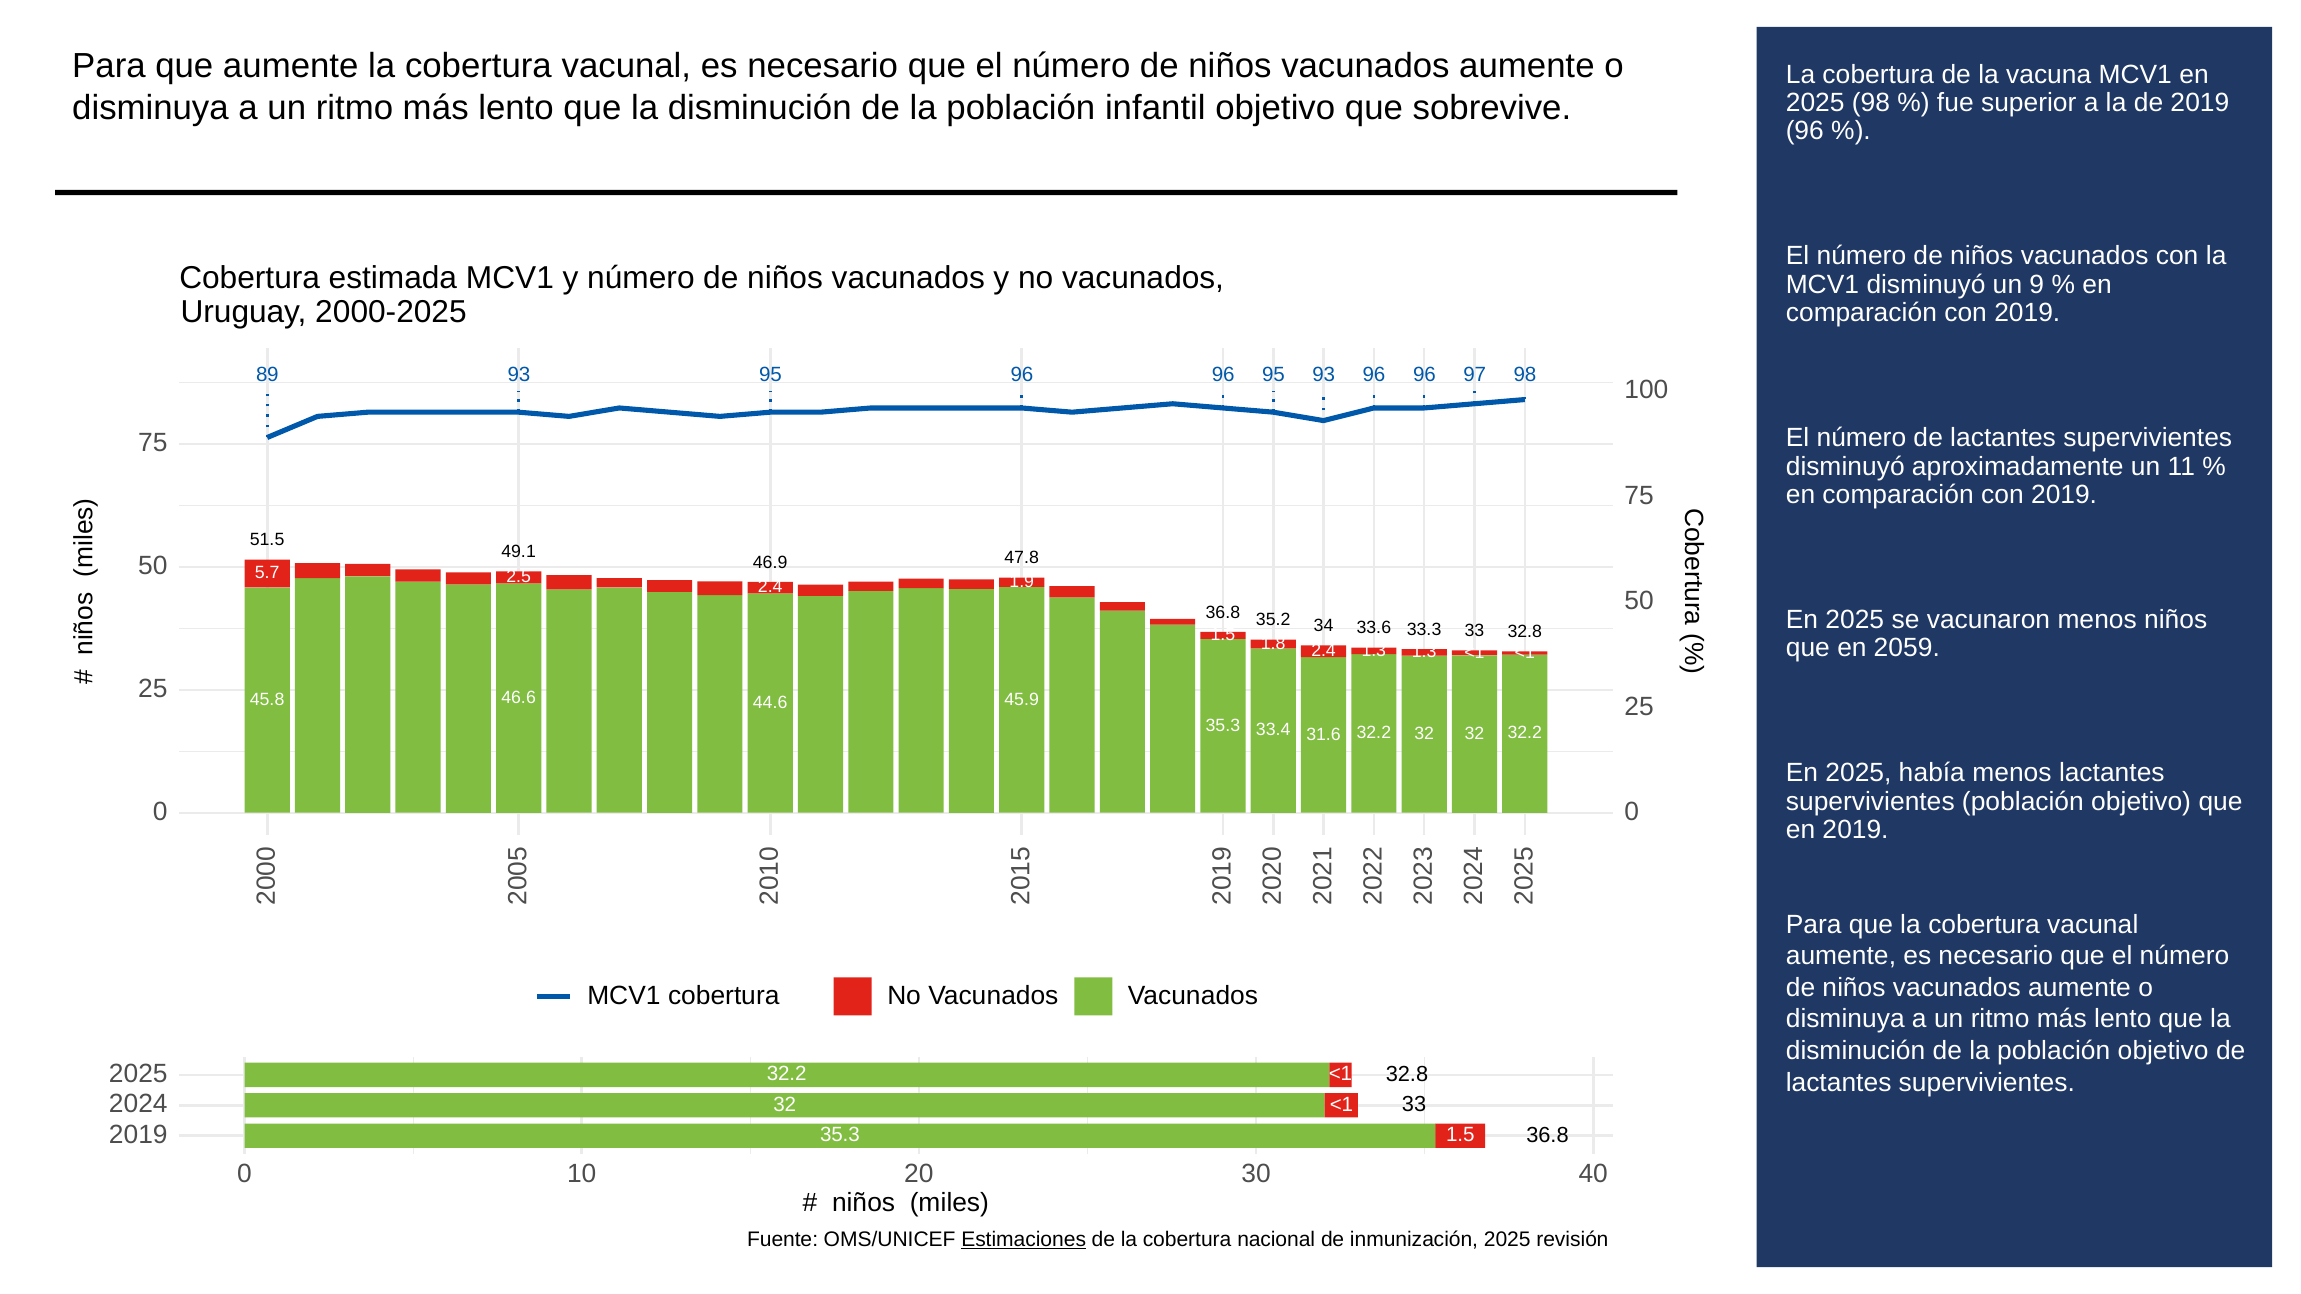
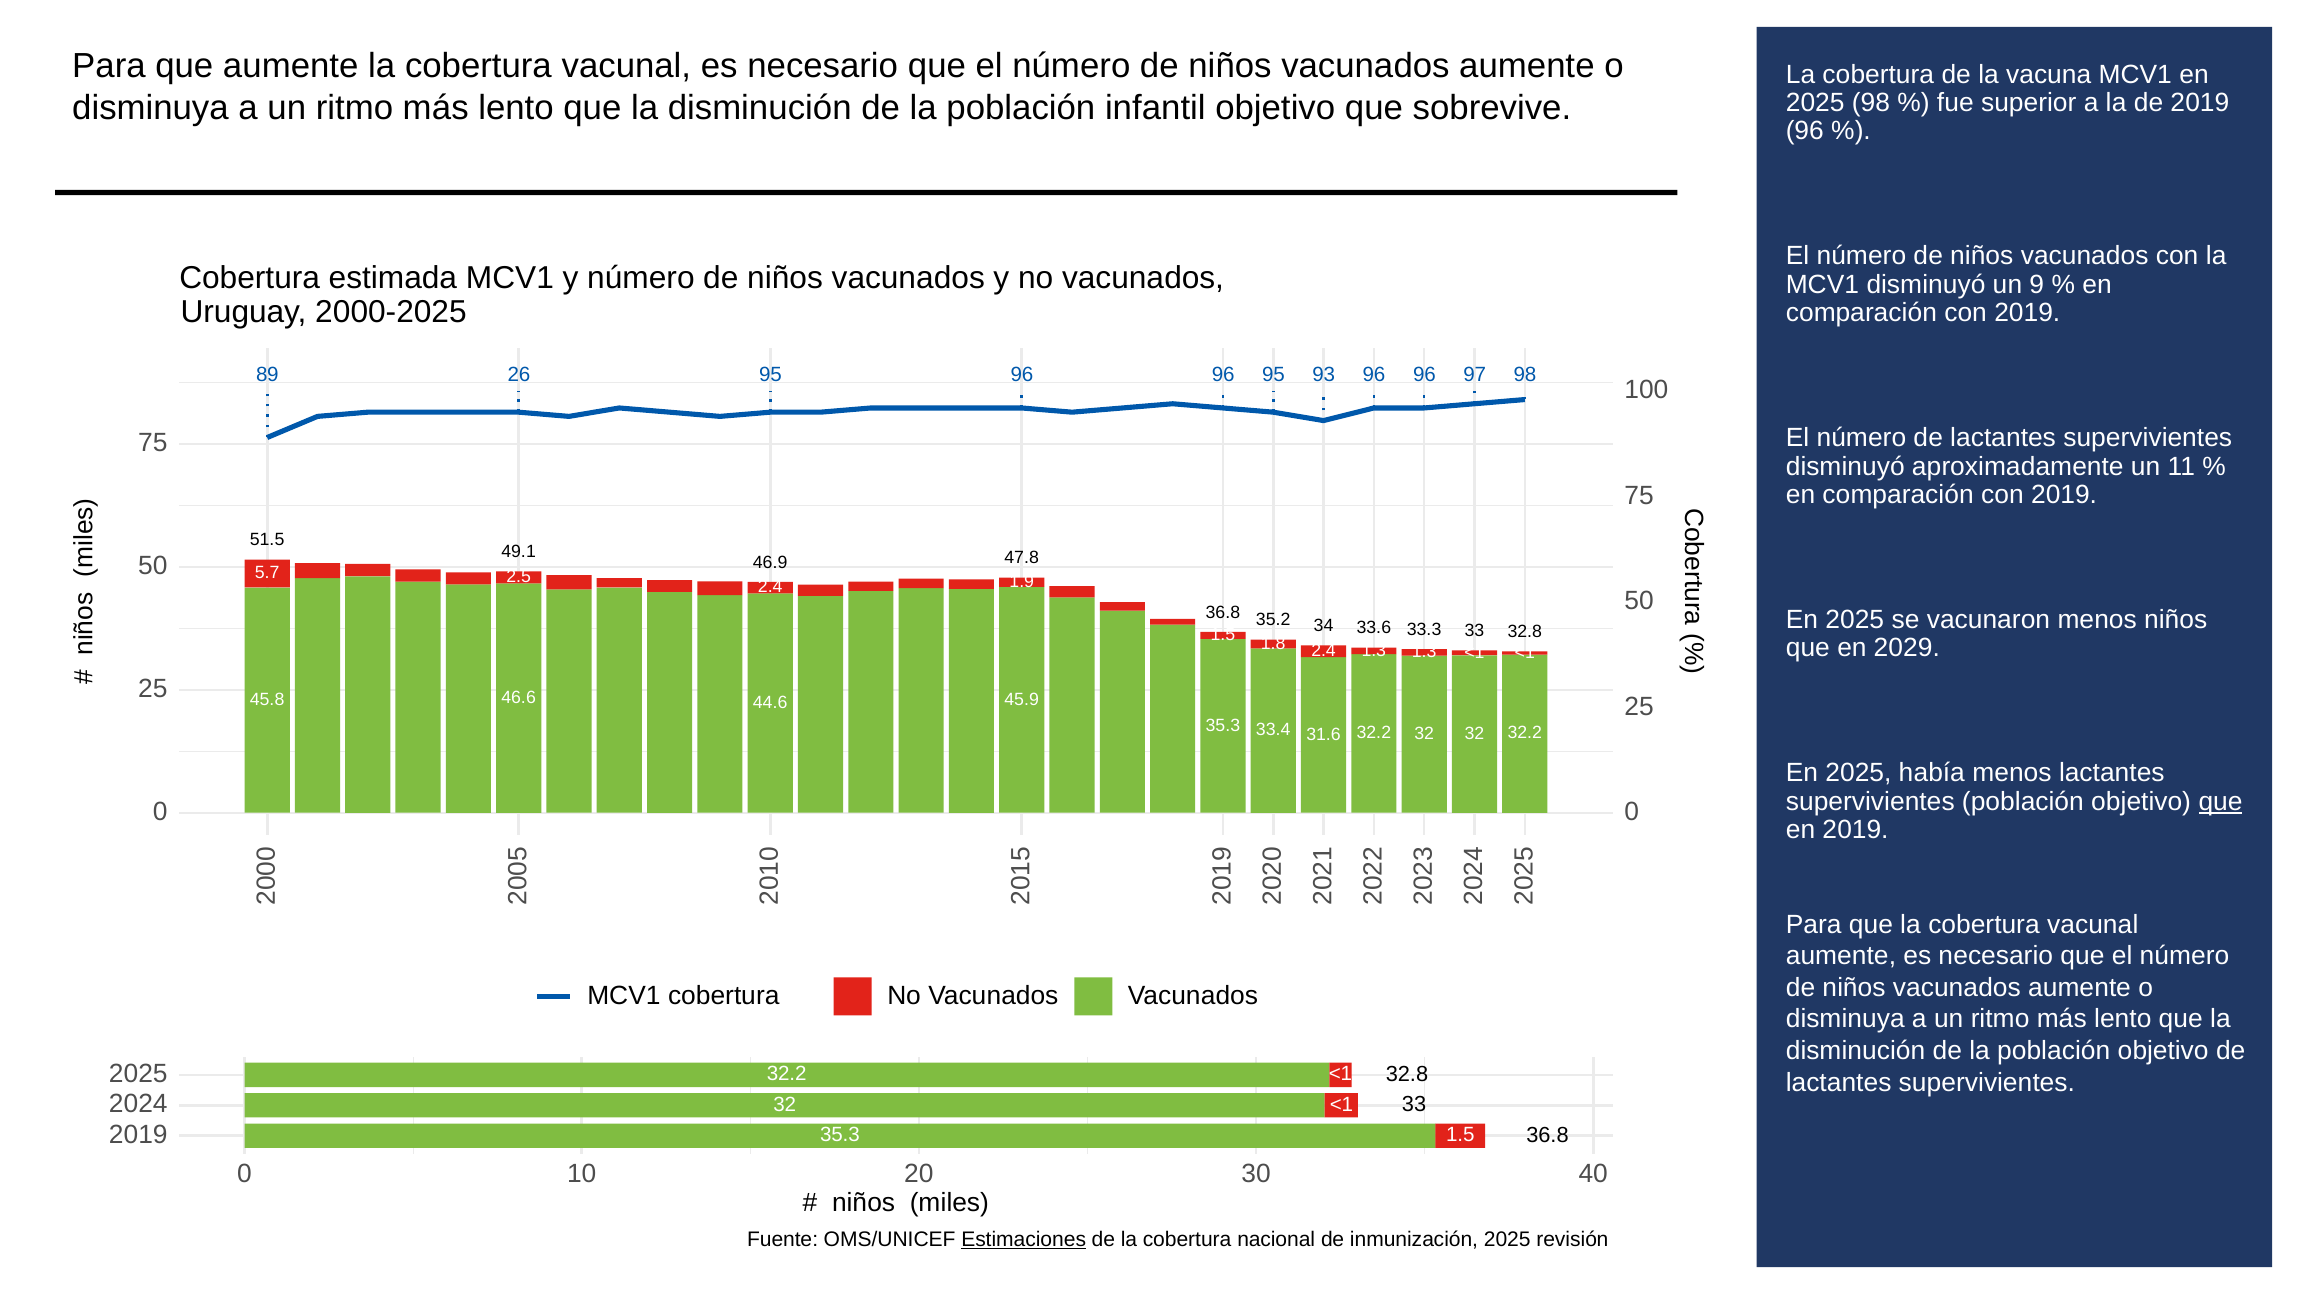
89 93: 93 -> 26
2059: 2059 -> 2029
que at (2220, 802) underline: none -> present
